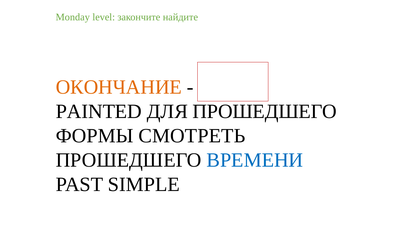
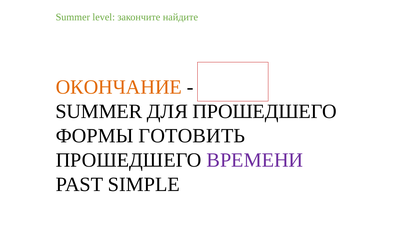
Monday at (73, 17): Monday -> Summer
PAINTED at (99, 111): PAINTED -> SUMMER
СМОТРЕТЬ: СМОТРЕТЬ -> ГОТОВИТЬ
ВРЕМЕНИ colour: blue -> purple
